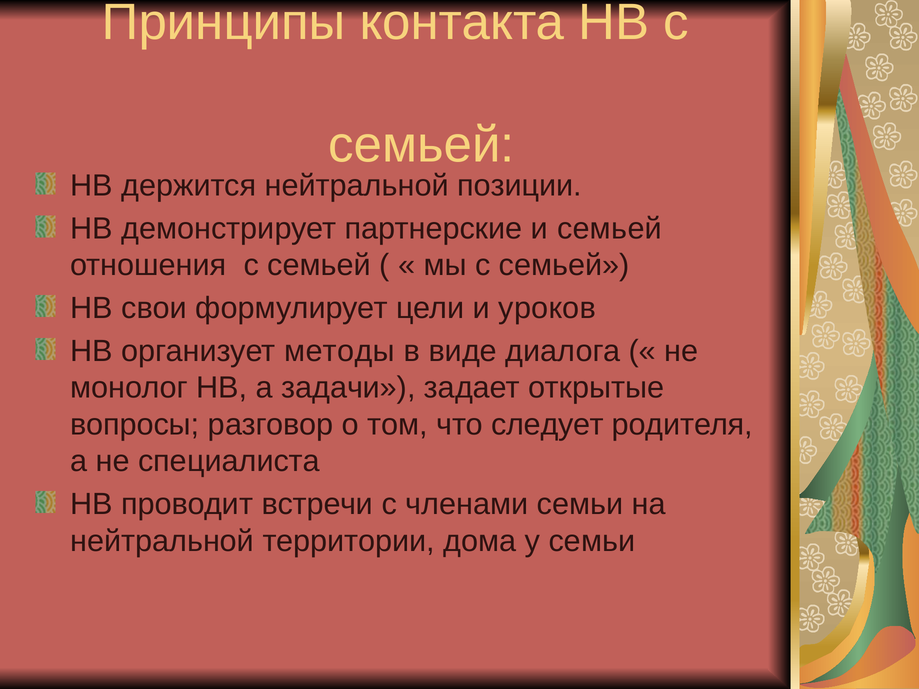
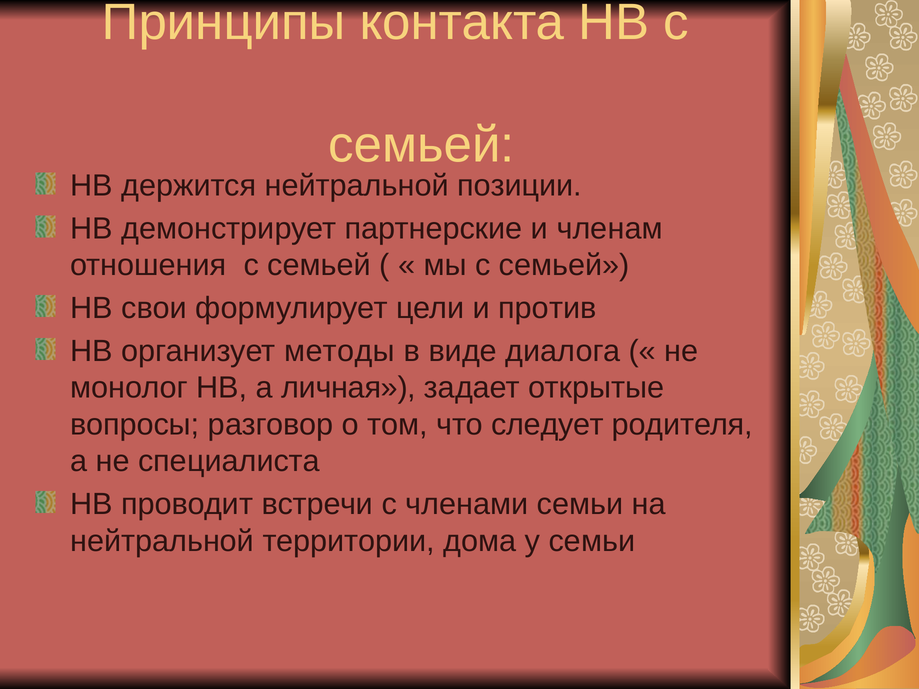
и семьей: семьей -> членам
уроков: уроков -> против
задачи: задачи -> личная
